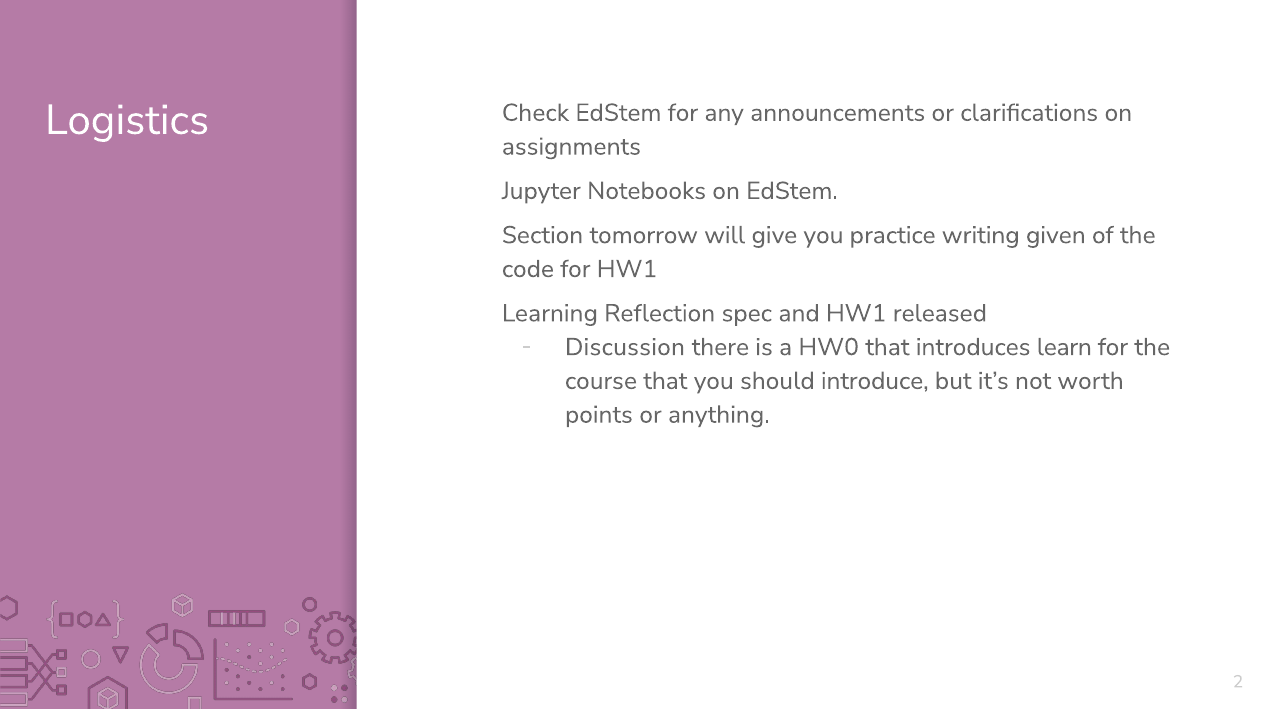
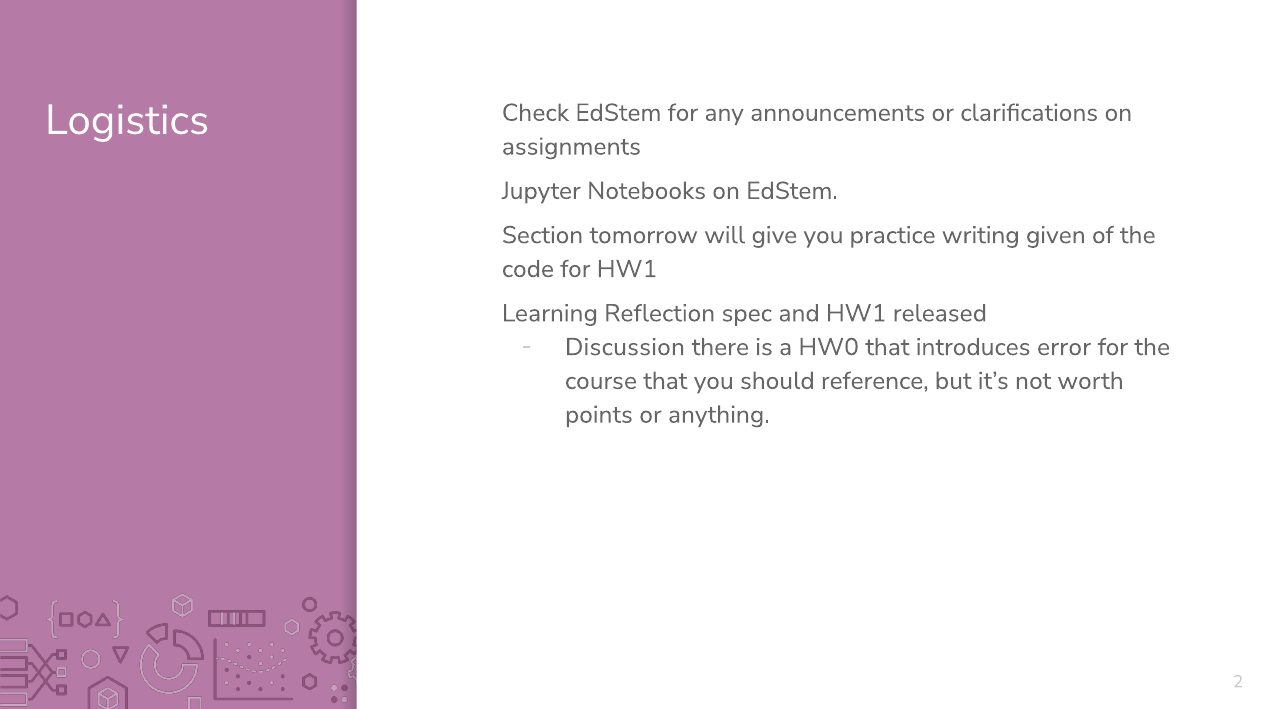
learn: learn -> error
introduce: introduce -> reference
